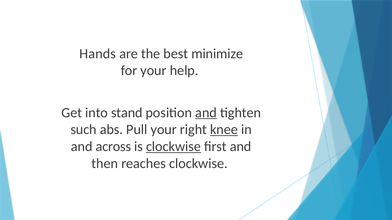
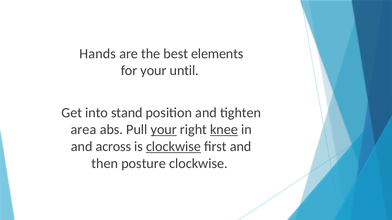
minimize: minimize -> elements
help: help -> until
and at (206, 113) underline: present -> none
such: such -> area
your at (164, 130) underline: none -> present
reaches: reaches -> posture
